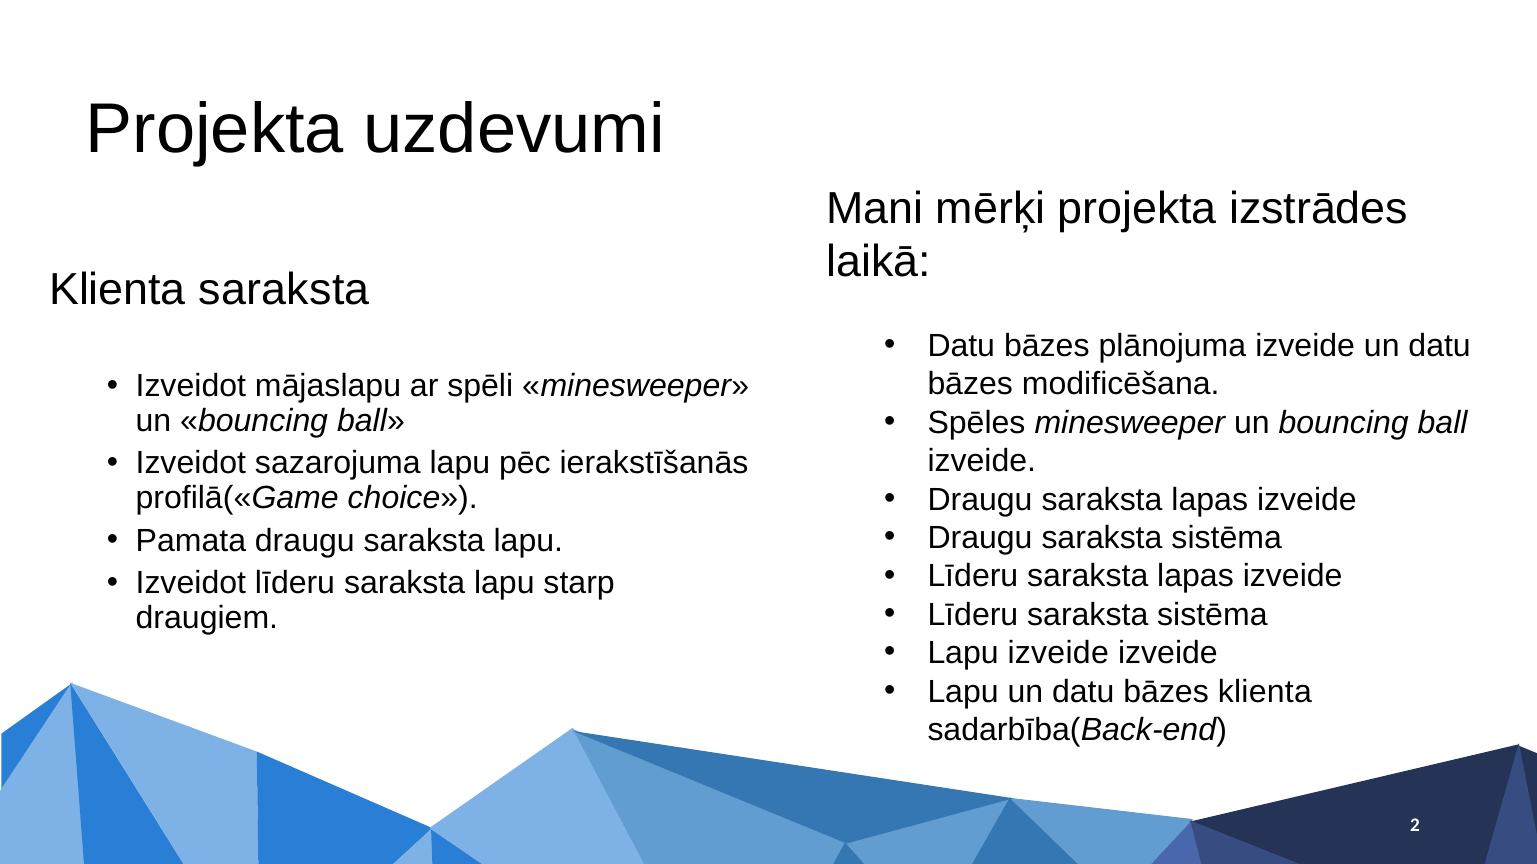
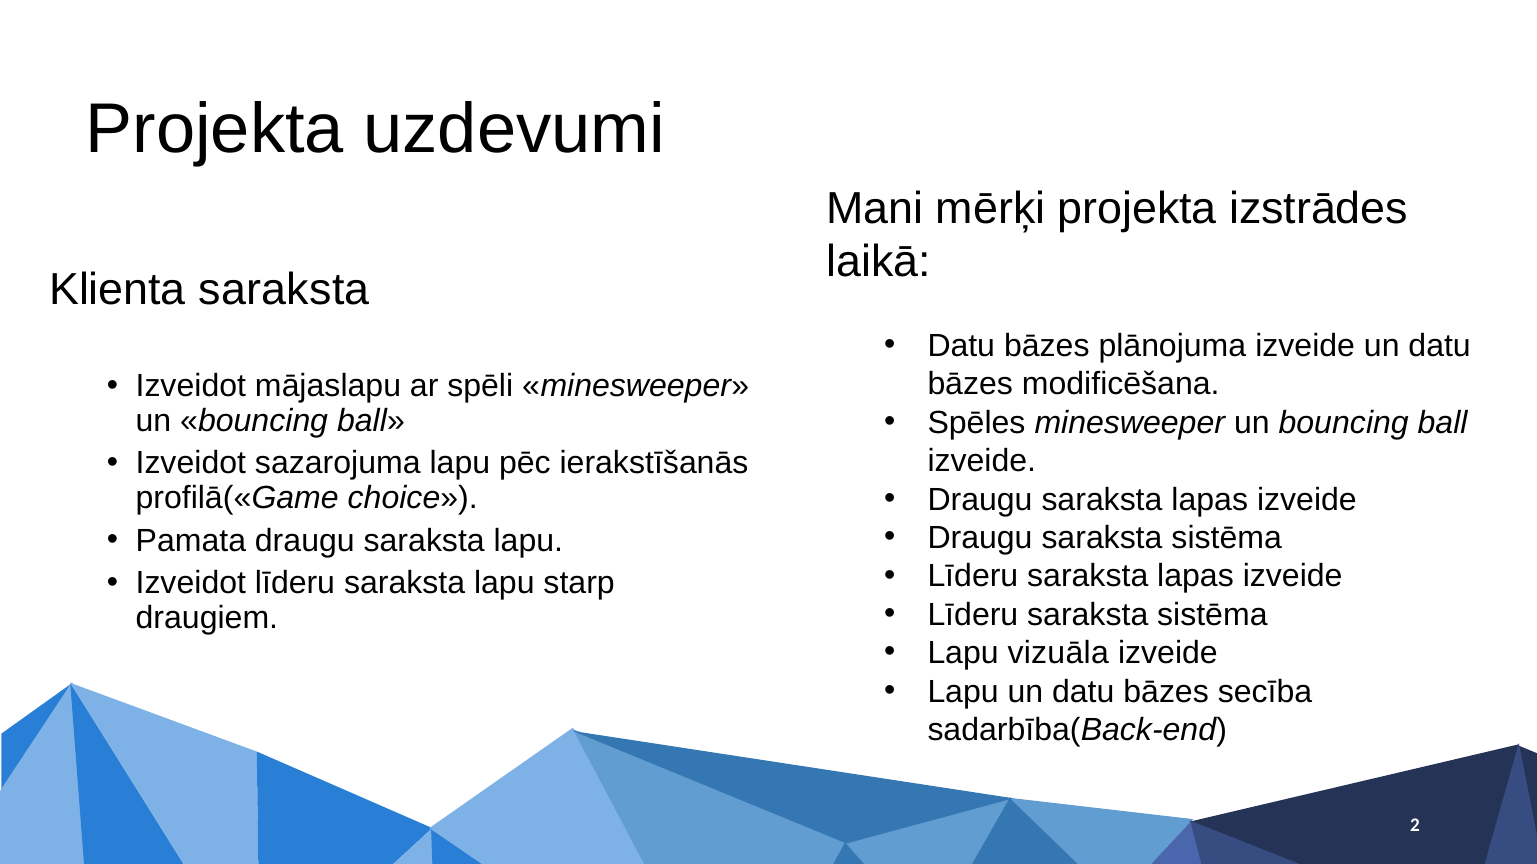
Lapu izveide: izveide -> vizuāla
bāzes klienta: klienta -> secība
